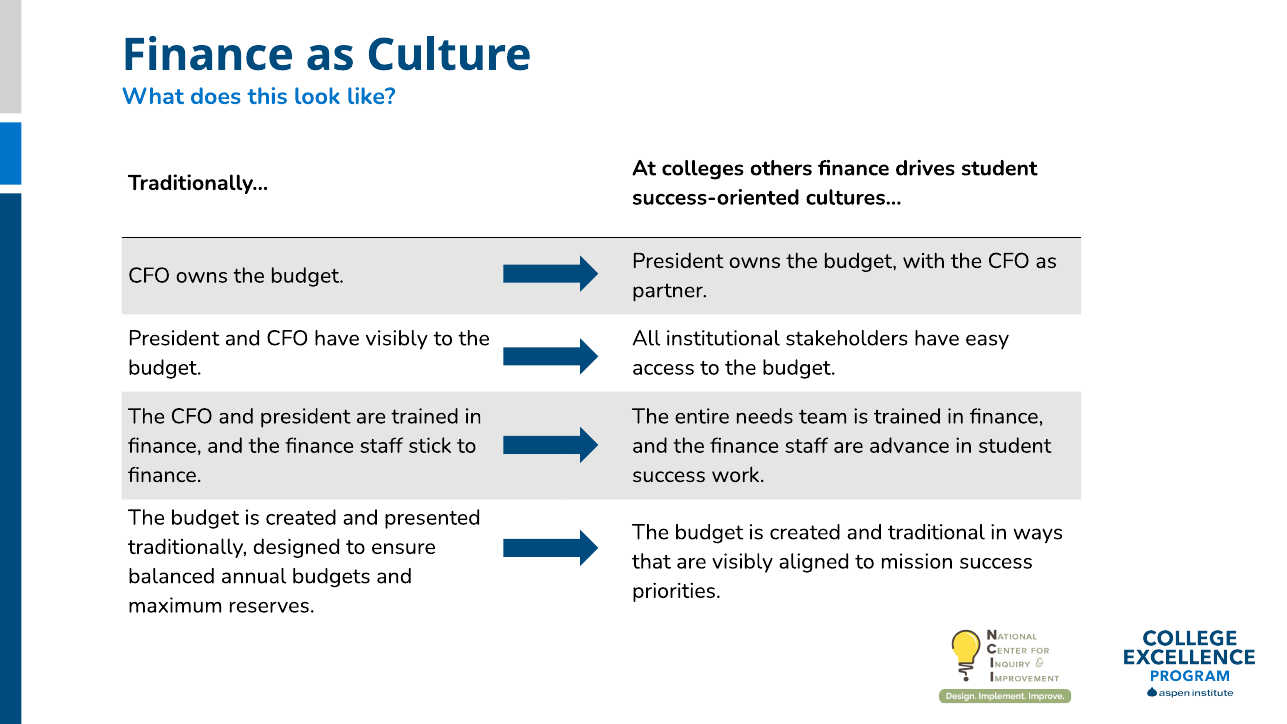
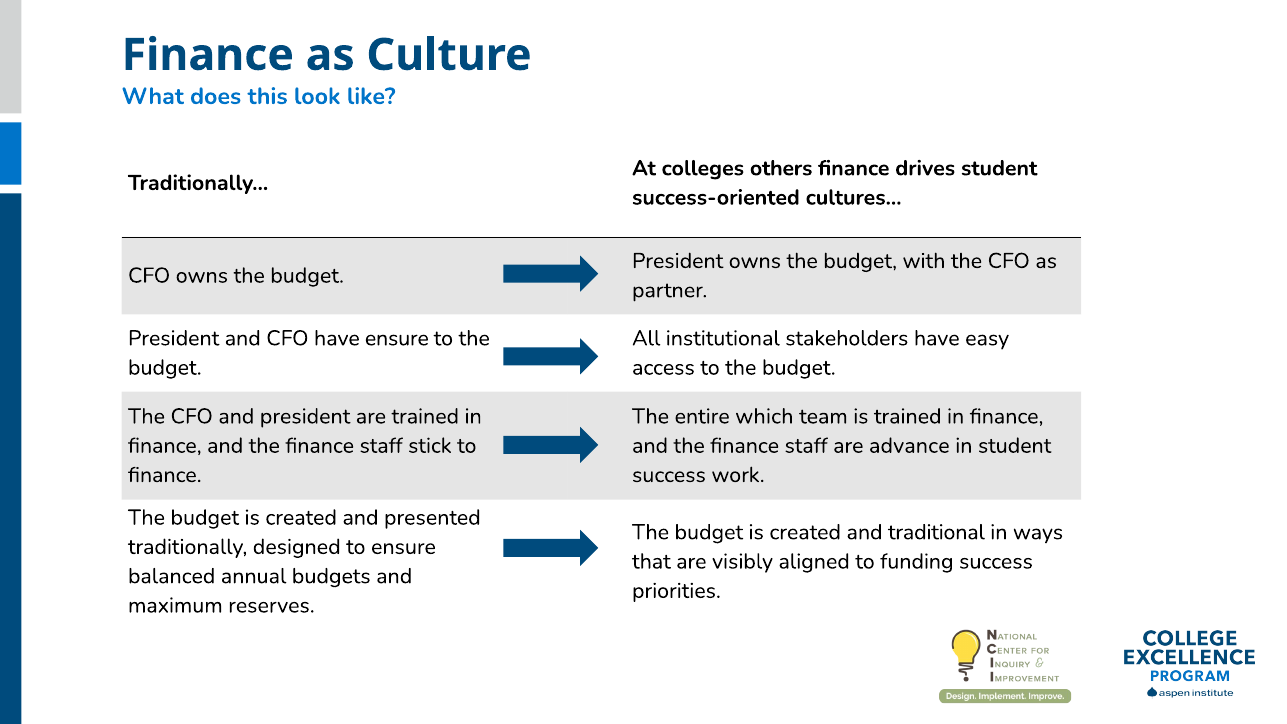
have visibly: visibly -> ensure
needs: needs -> which
mission: mission -> funding
